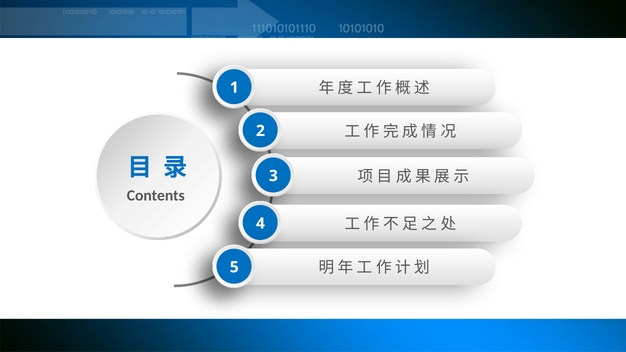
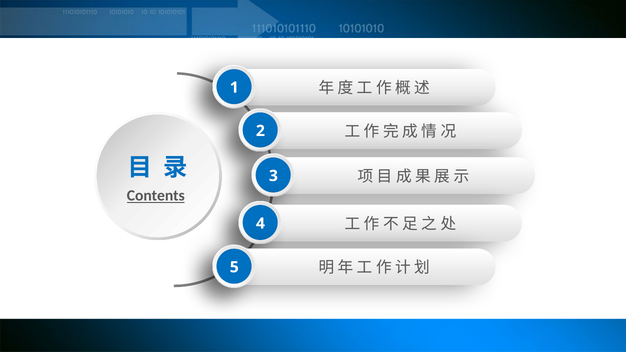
Contents underline: none -> present
